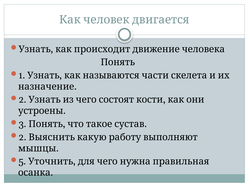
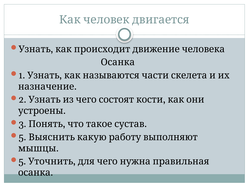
Понять at (118, 62): Понять -> Осанка
2 at (22, 137): 2 -> 5
